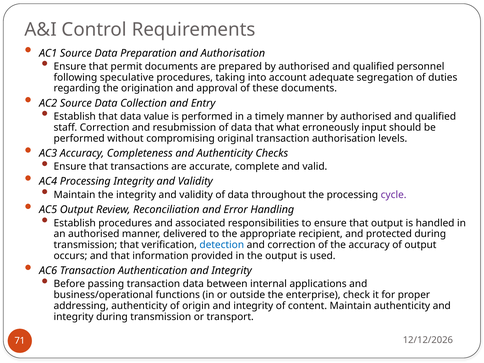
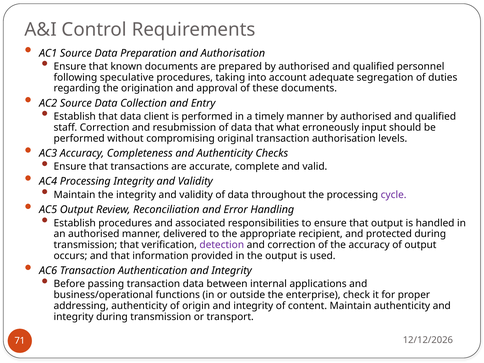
permit: permit -> known
value: value -> client
detection colour: blue -> purple
